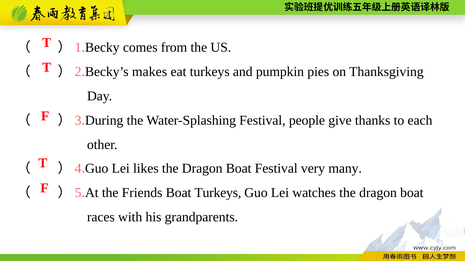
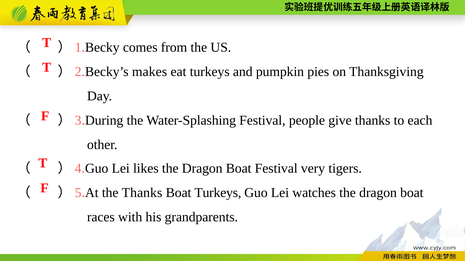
many: many -> tigers
the Friends: Friends -> Thanks
